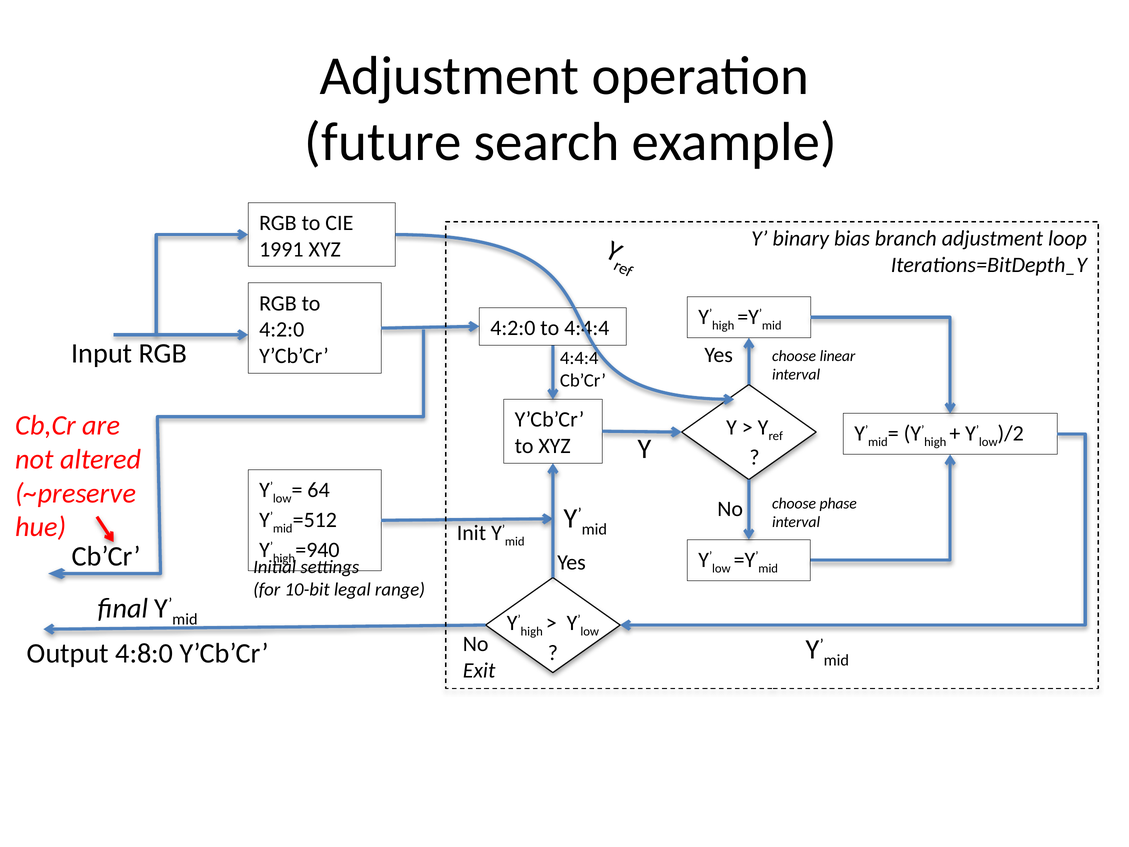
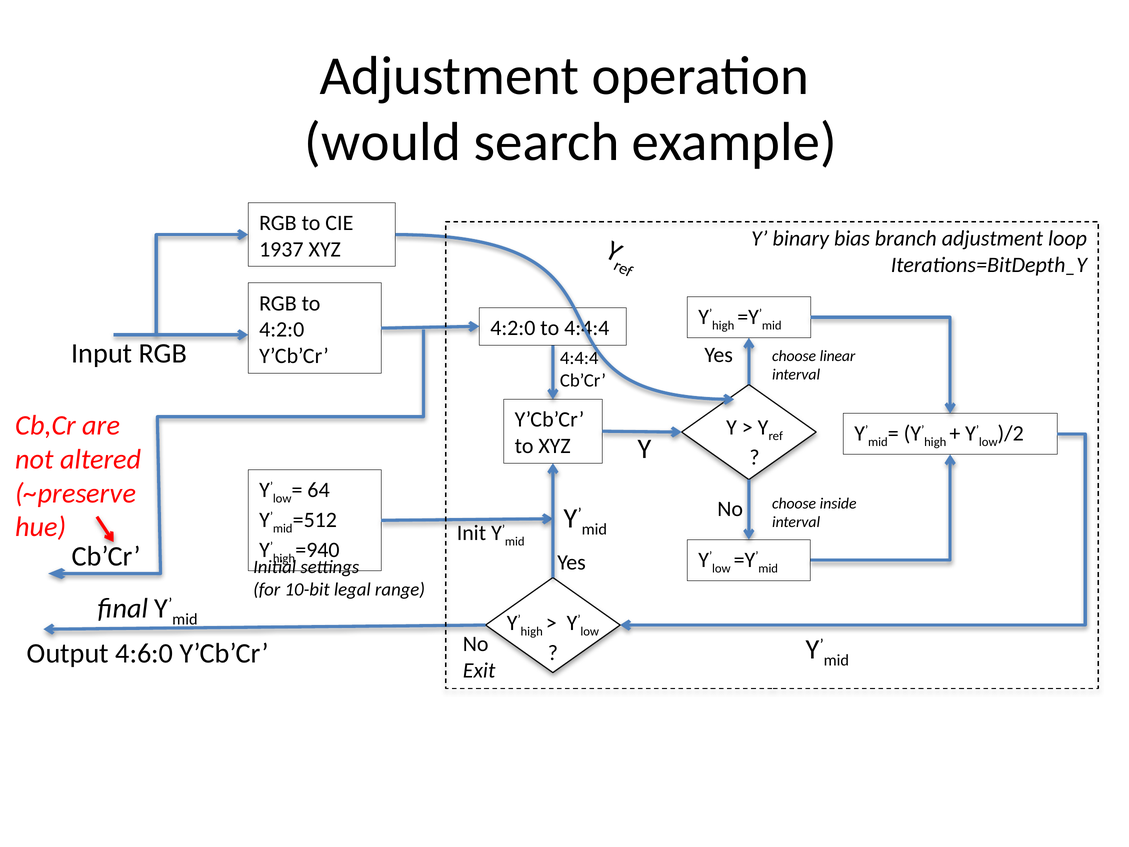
future: future -> would
1991: 1991 -> 1937
phase: phase -> inside
4:8:0: 4:8:0 -> 4:6:0
